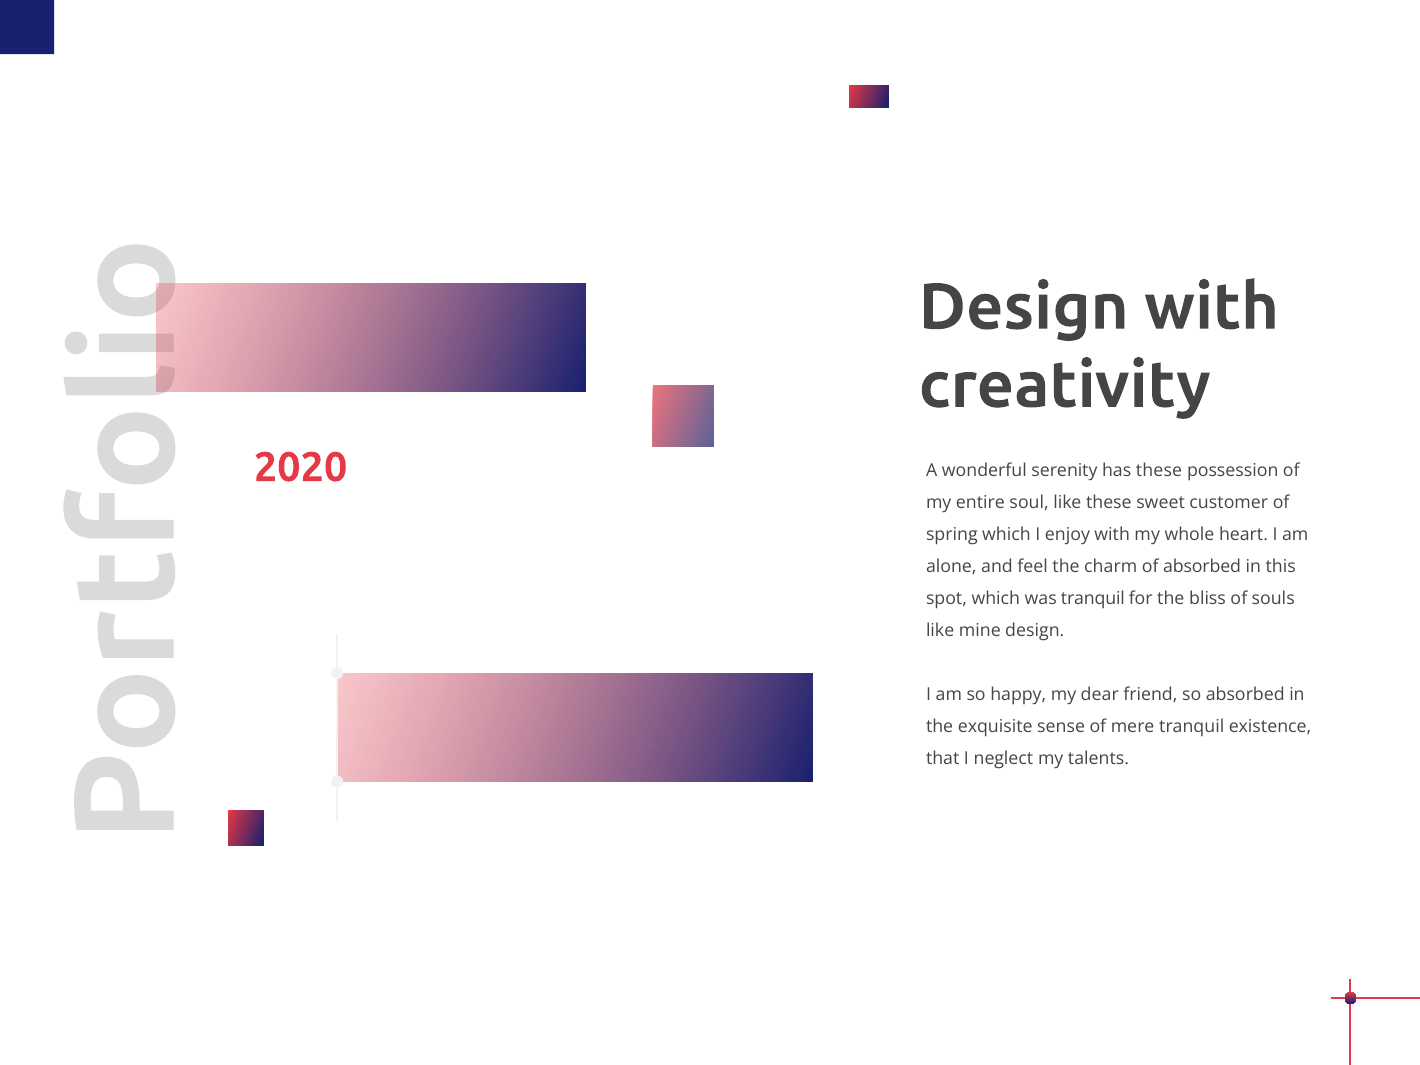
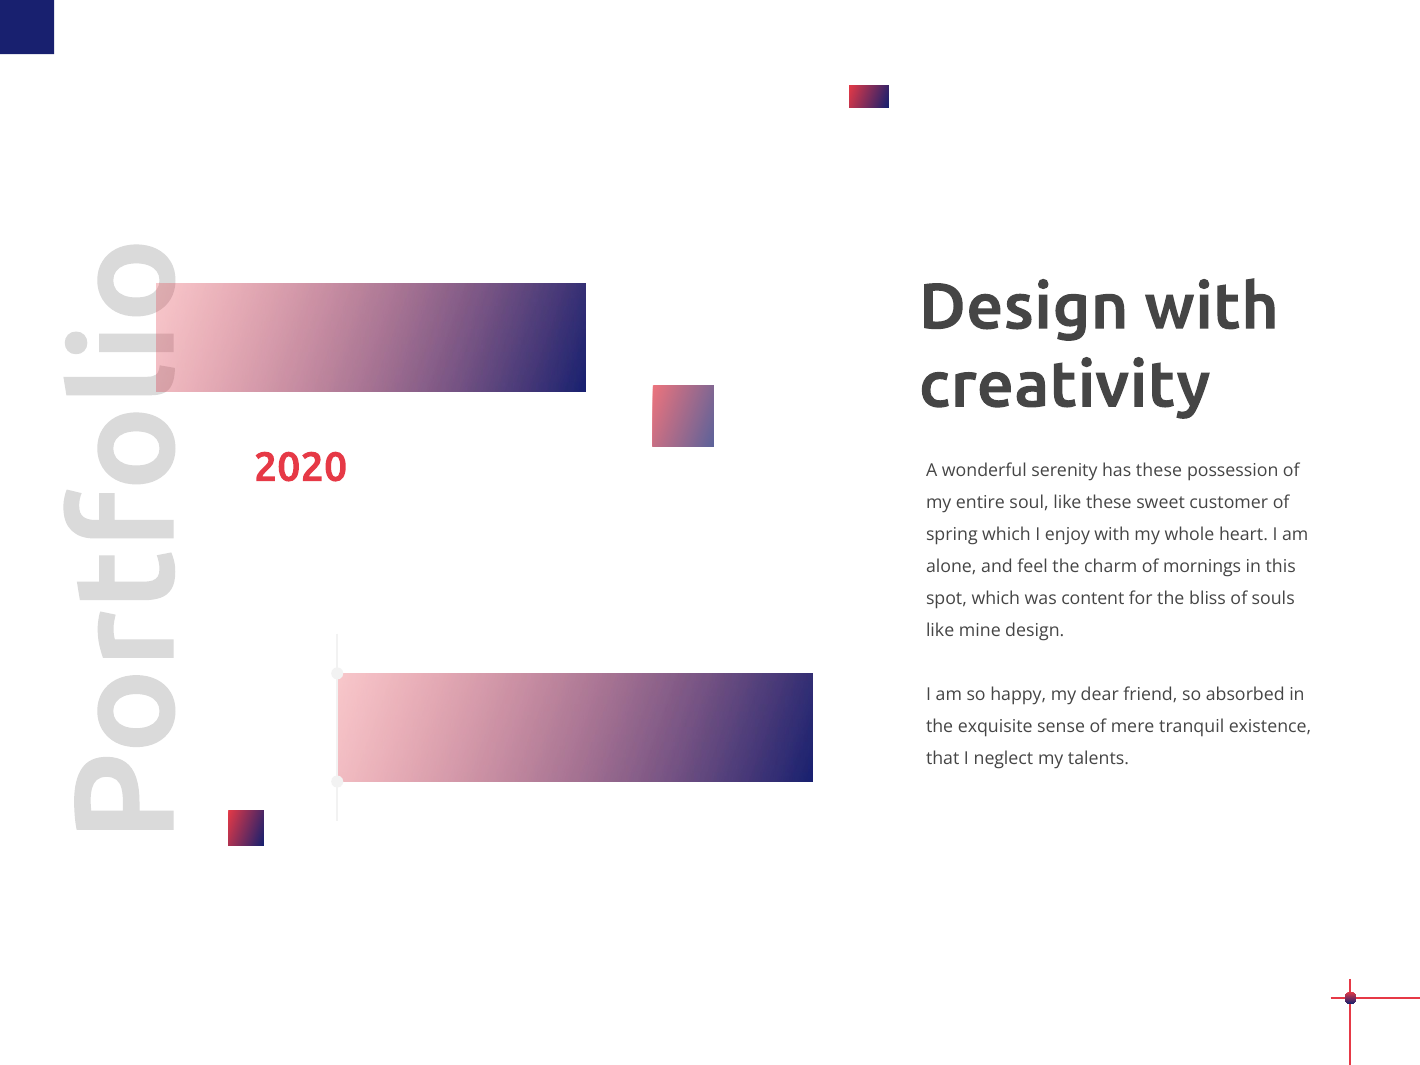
of absorbed: absorbed -> mornings
was tranquil: tranquil -> content
